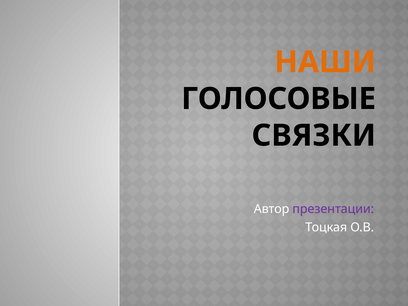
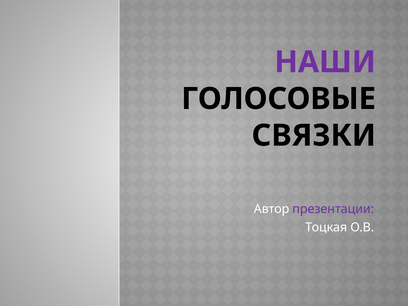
НАШИ colour: orange -> purple
